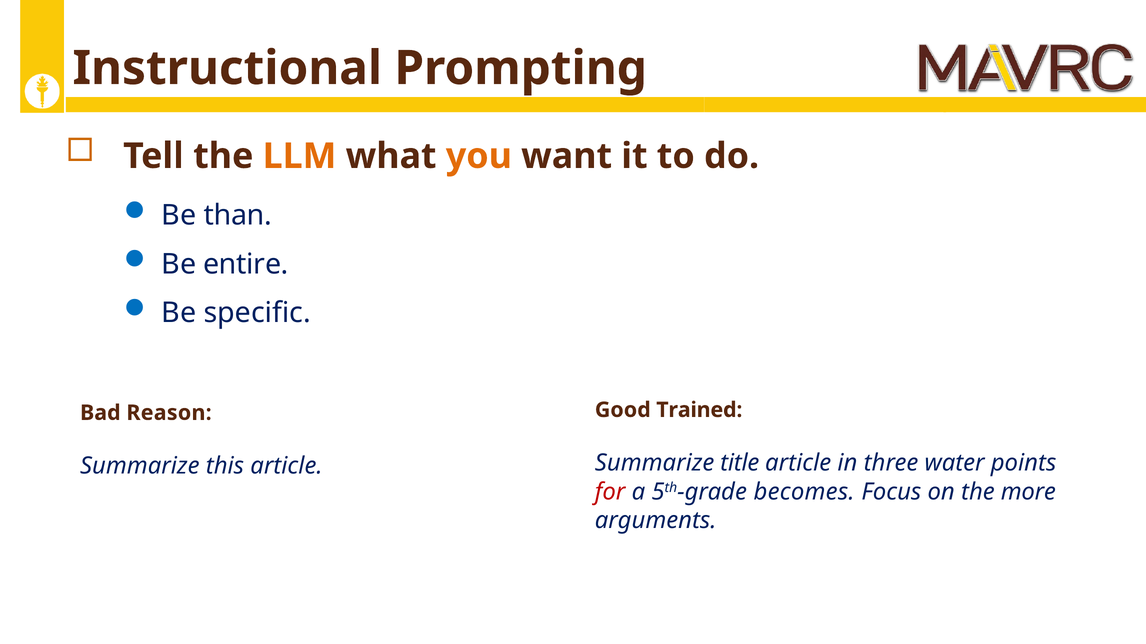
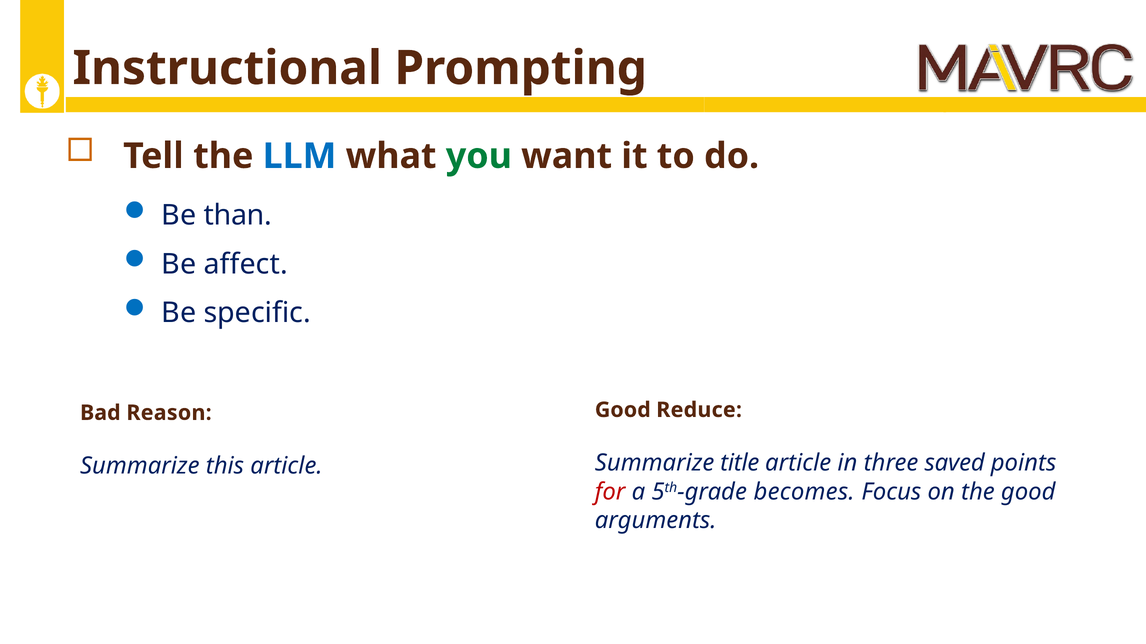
LLM colour: orange -> blue
you colour: orange -> green
entire: entire -> affect
Trained: Trained -> Reduce
water: water -> saved
the more: more -> good
